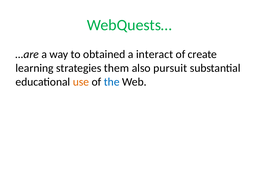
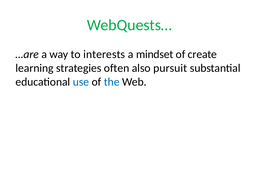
obtained: obtained -> interests
interact: interact -> mindset
them: them -> often
use colour: orange -> blue
